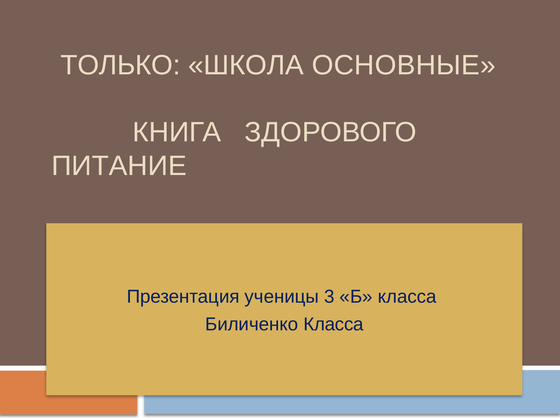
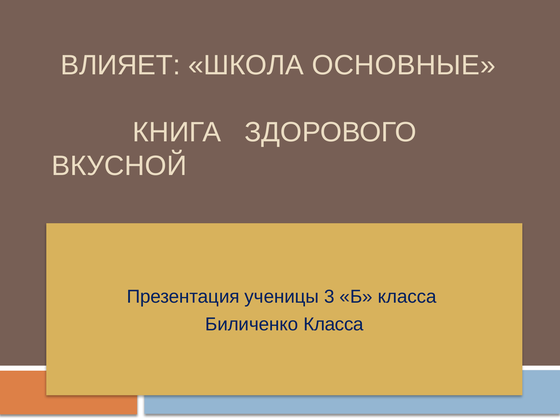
ТОЛЬКО: ТОЛЬКО -> ВЛИЯЕТ
ПИТАНИЕ: ПИТАНИЕ -> ВКУСНОЙ
